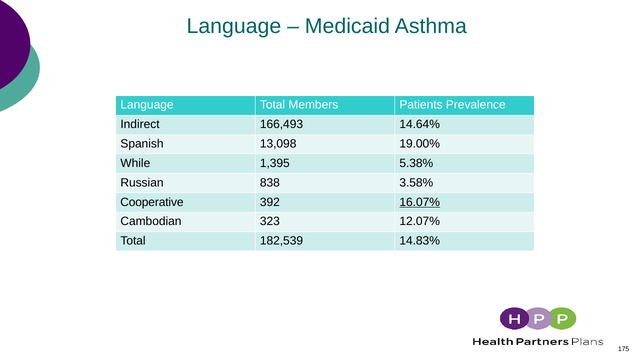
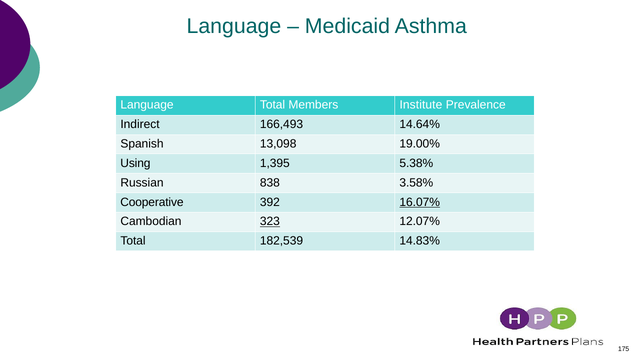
Patients: Patients -> Institute
While: While -> Using
323 underline: none -> present
